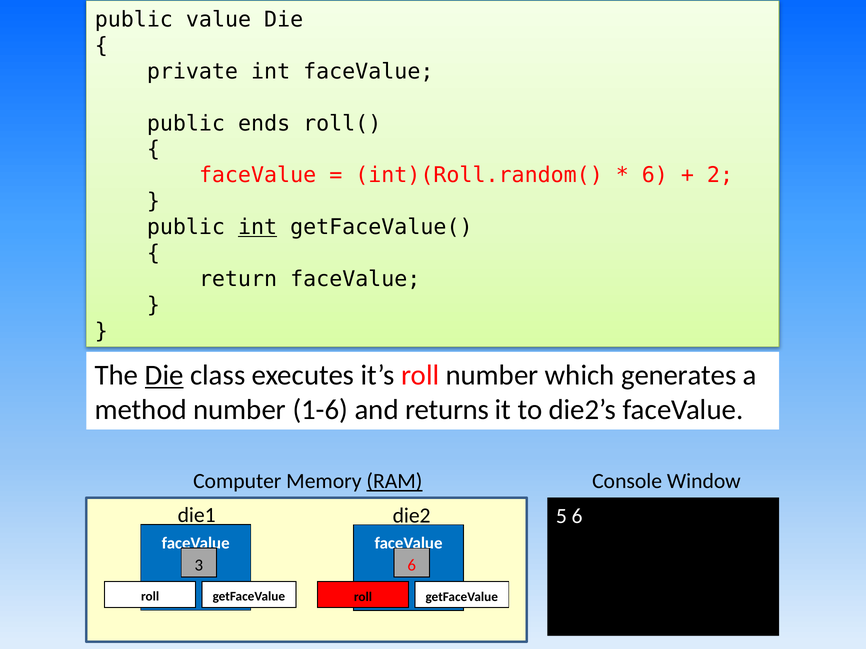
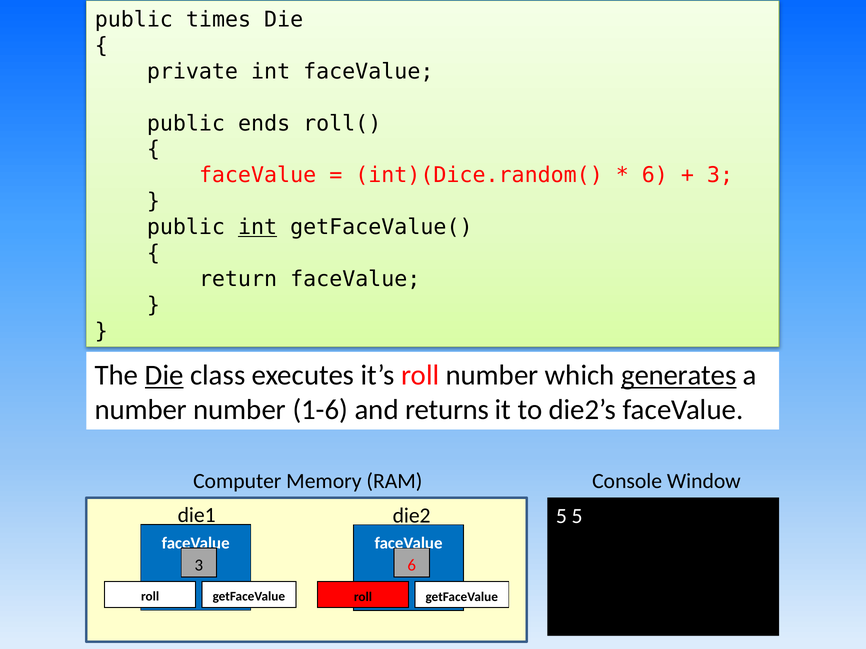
value: value -> times
int)(Roll.random(: int)(Roll.random( -> int)(Dice.random(
2 at (720, 175): 2 -> 3
generates underline: none -> present
method at (141, 410): method -> number
RAM underline: present -> none
5 6: 6 -> 5
